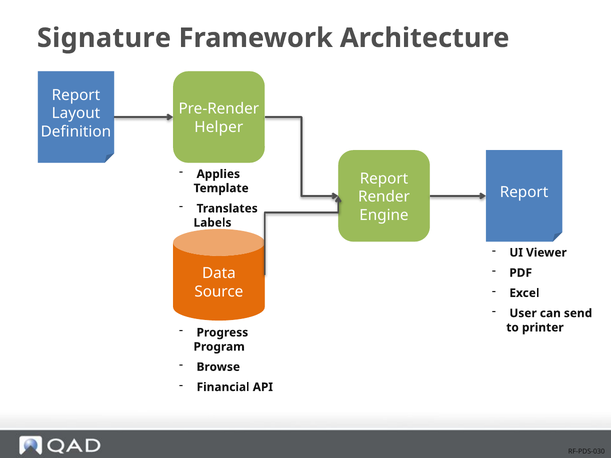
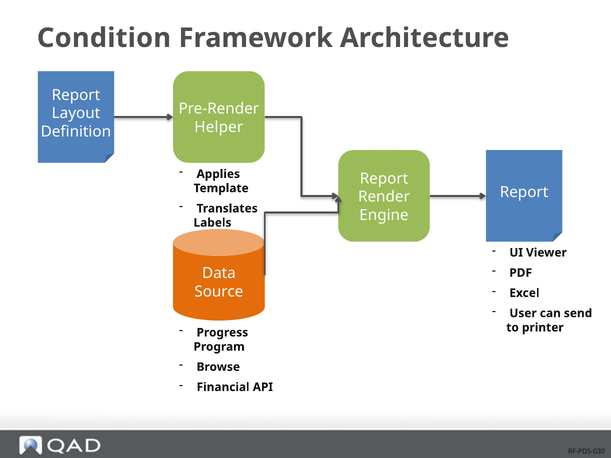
Signature: Signature -> Condition
